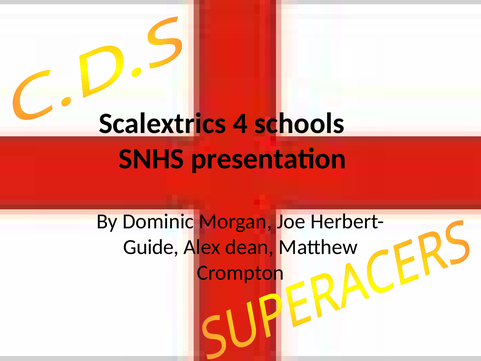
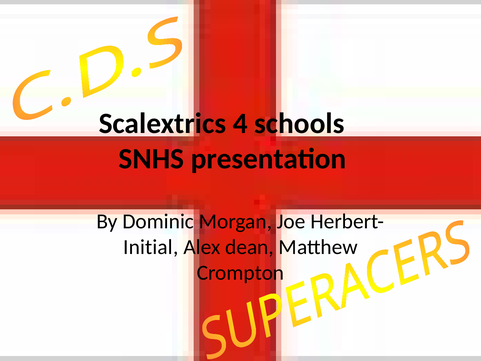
Guide: Guide -> Initial
